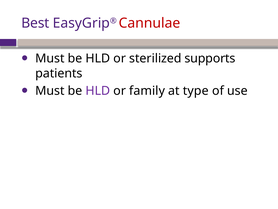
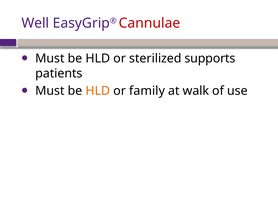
Best: Best -> Well
HLD at (98, 91) colour: purple -> orange
type: type -> walk
